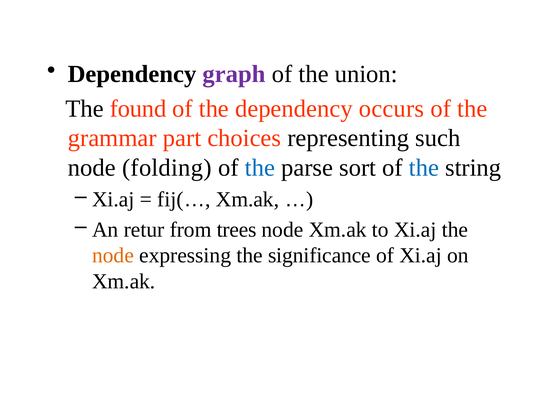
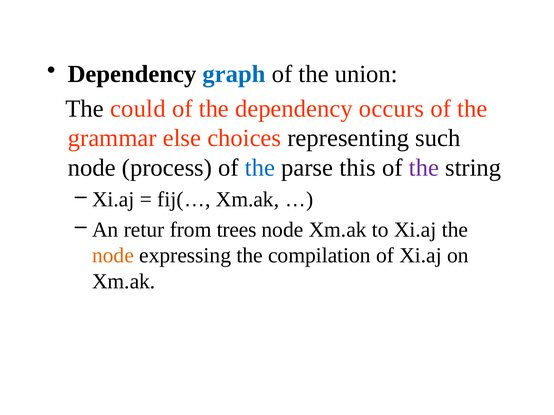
graph colour: purple -> blue
found: found -> could
part: part -> else
folding: folding -> process
sort: sort -> this
the at (424, 168) colour: blue -> purple
significance: significance -> compilation
